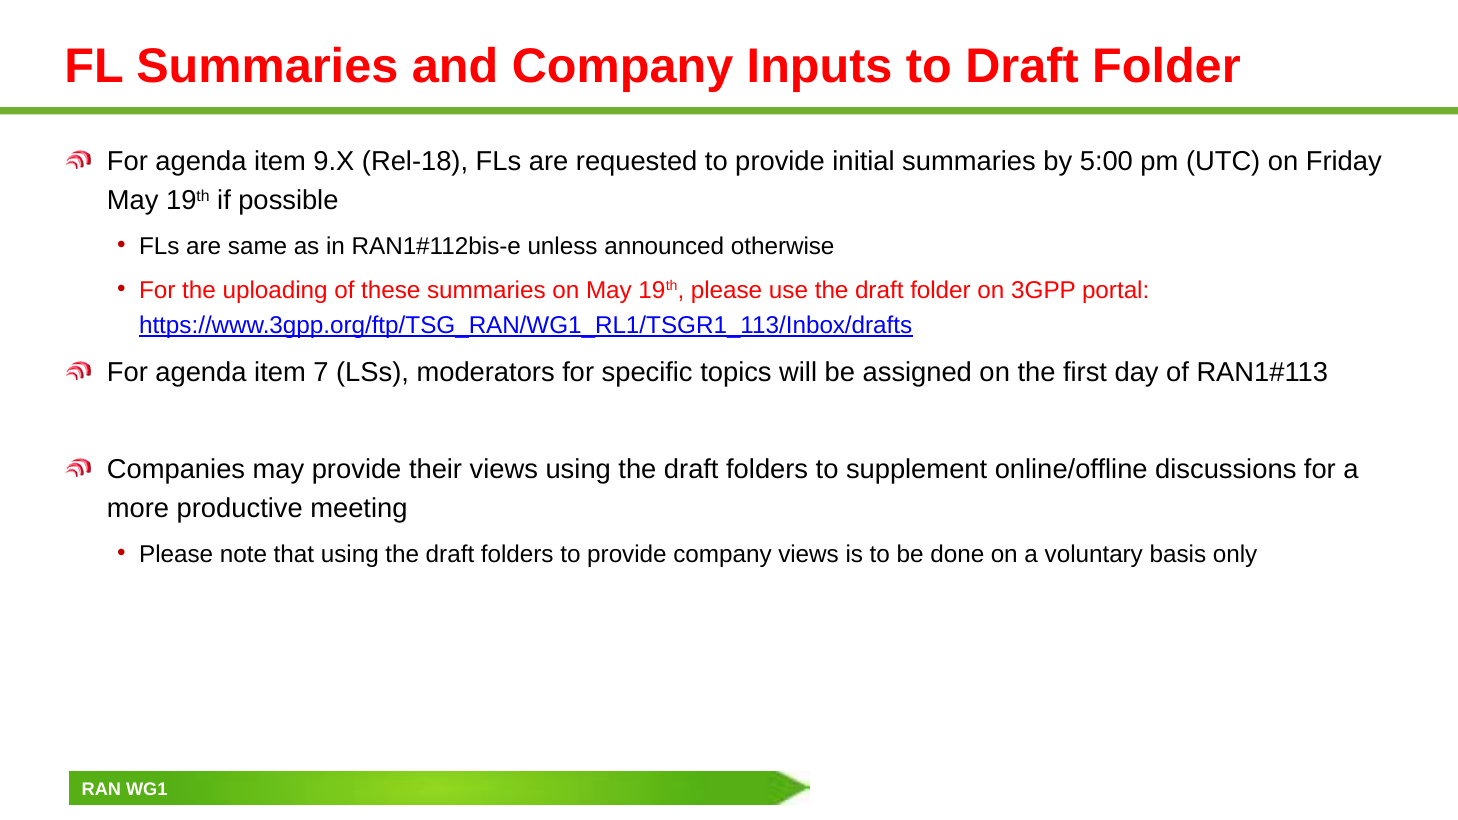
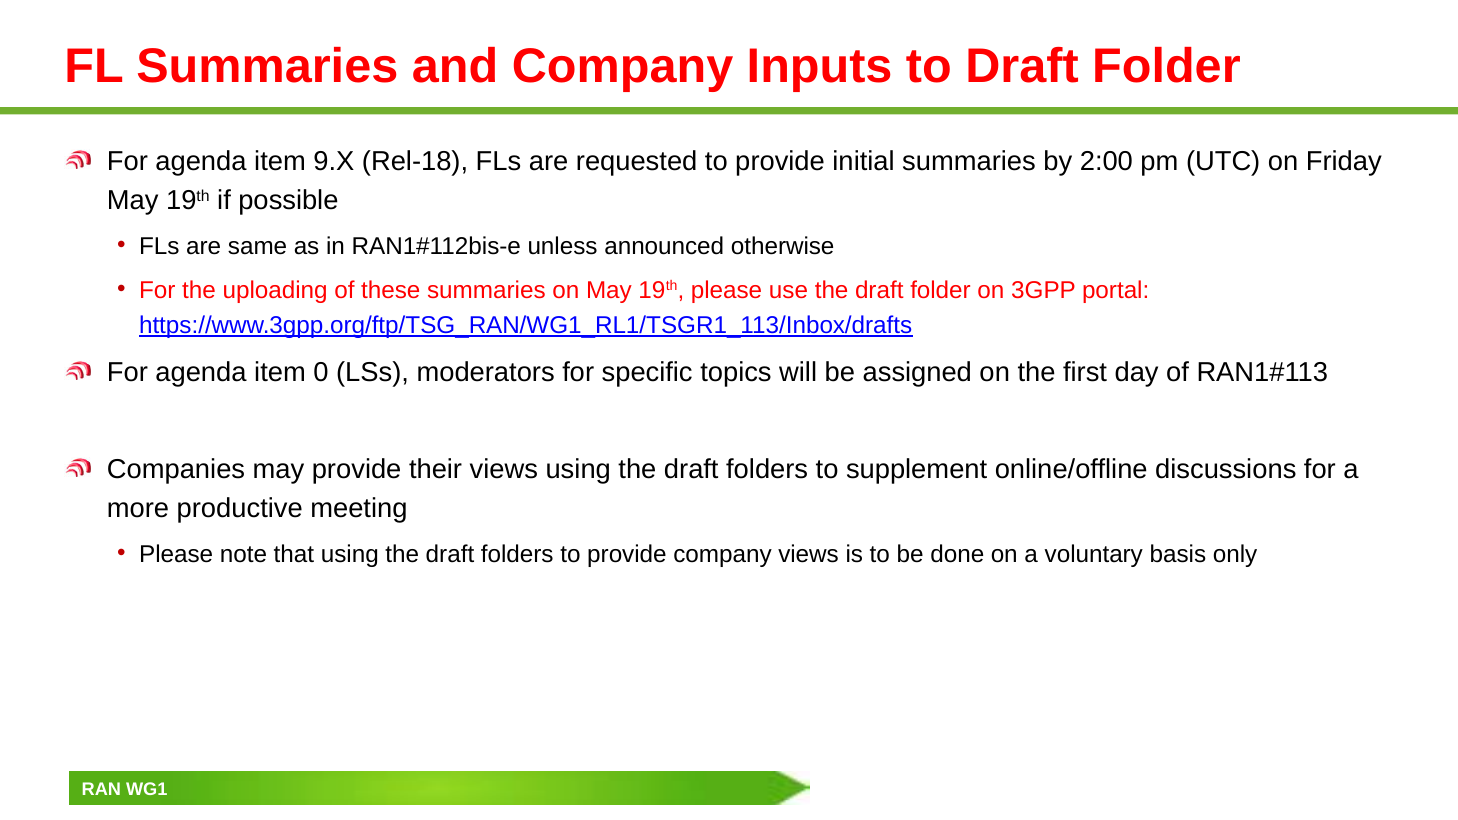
5:00: 5:00 -> 2:00
7: 7 -> 0
